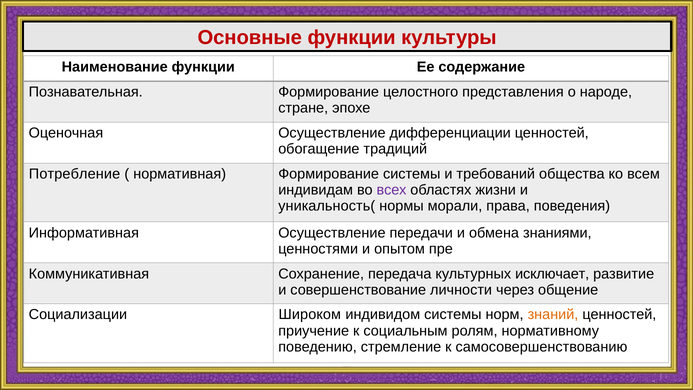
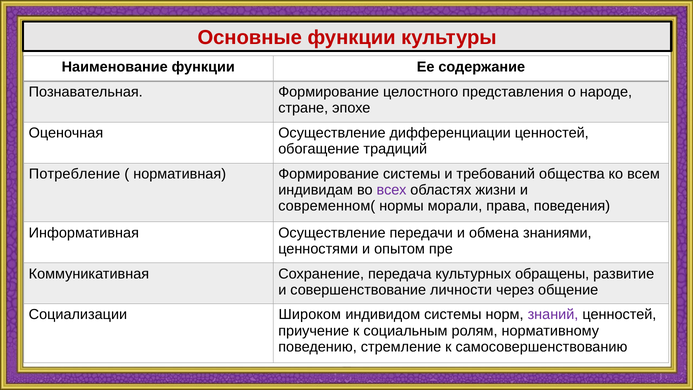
уникальность(: уникальность( -> современном(
исключает: исключает -> обращены
знаний colour: orange -> purple
